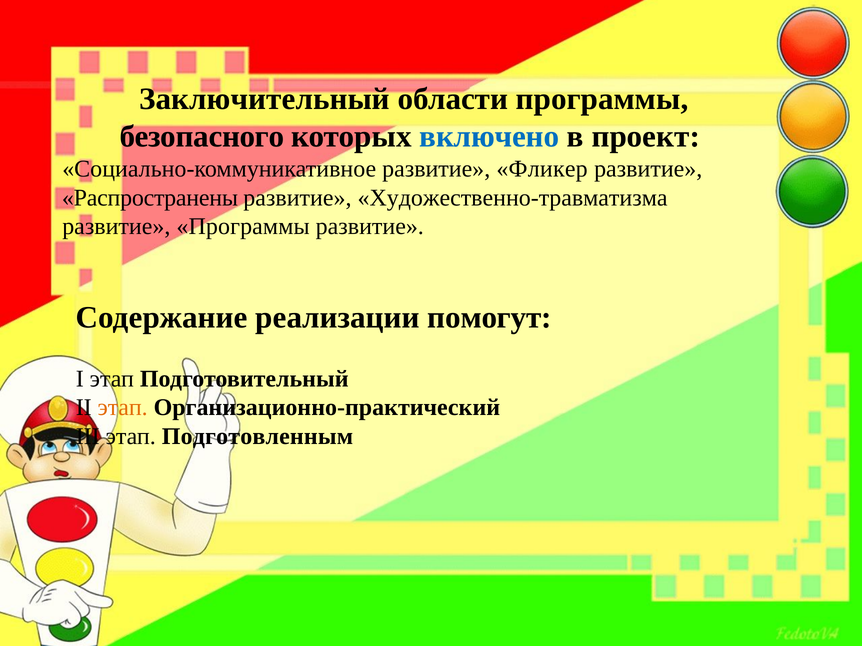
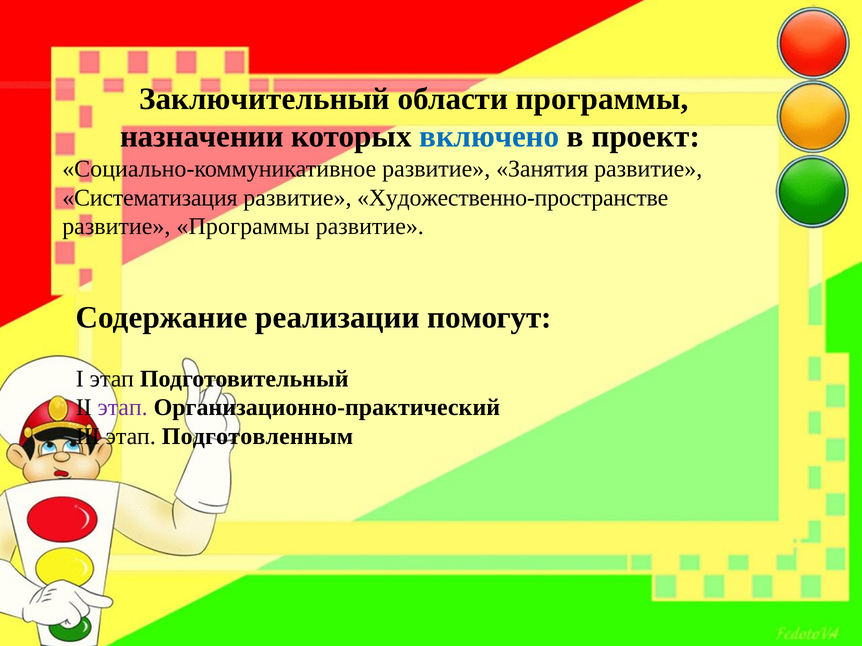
безопасного: безопасного -> назначении
Фликер: Фликер -> Занятия
Распространены: Распространены -> Систематизация
Художественно-травматизма: Художественно-травматизма -> Художественно-пространстве
этап at (123, 408) colour: orange -> purple
